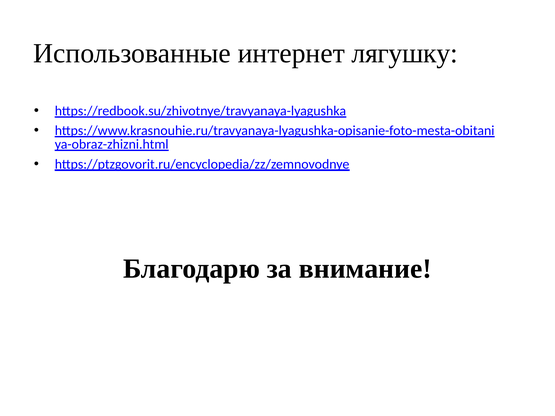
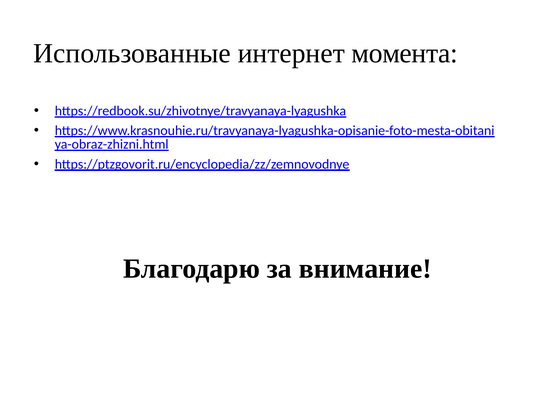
лягушку: лягушку -> момента
